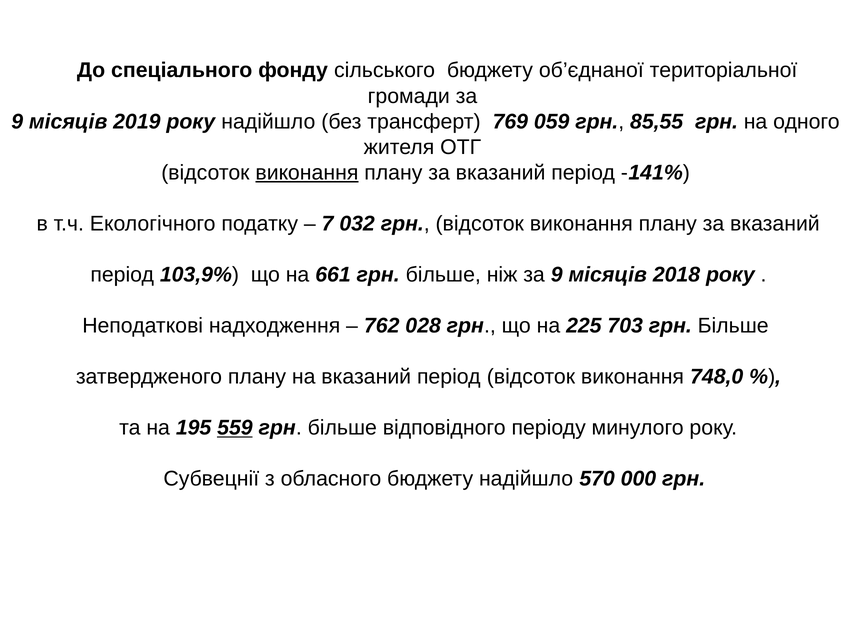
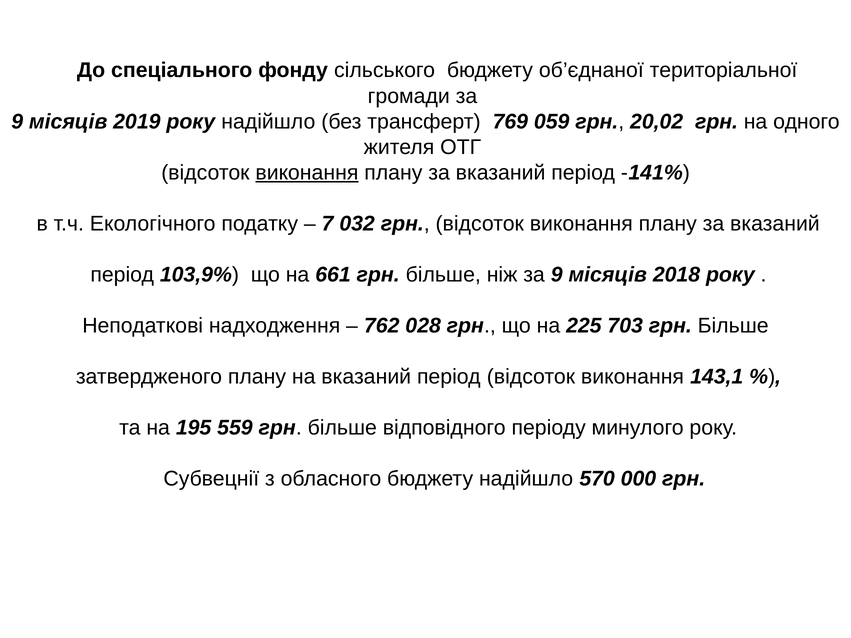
85,55: 85,55 -> 20,02
748,0: 748,0 -> 143,1
559 underline: present -> none
